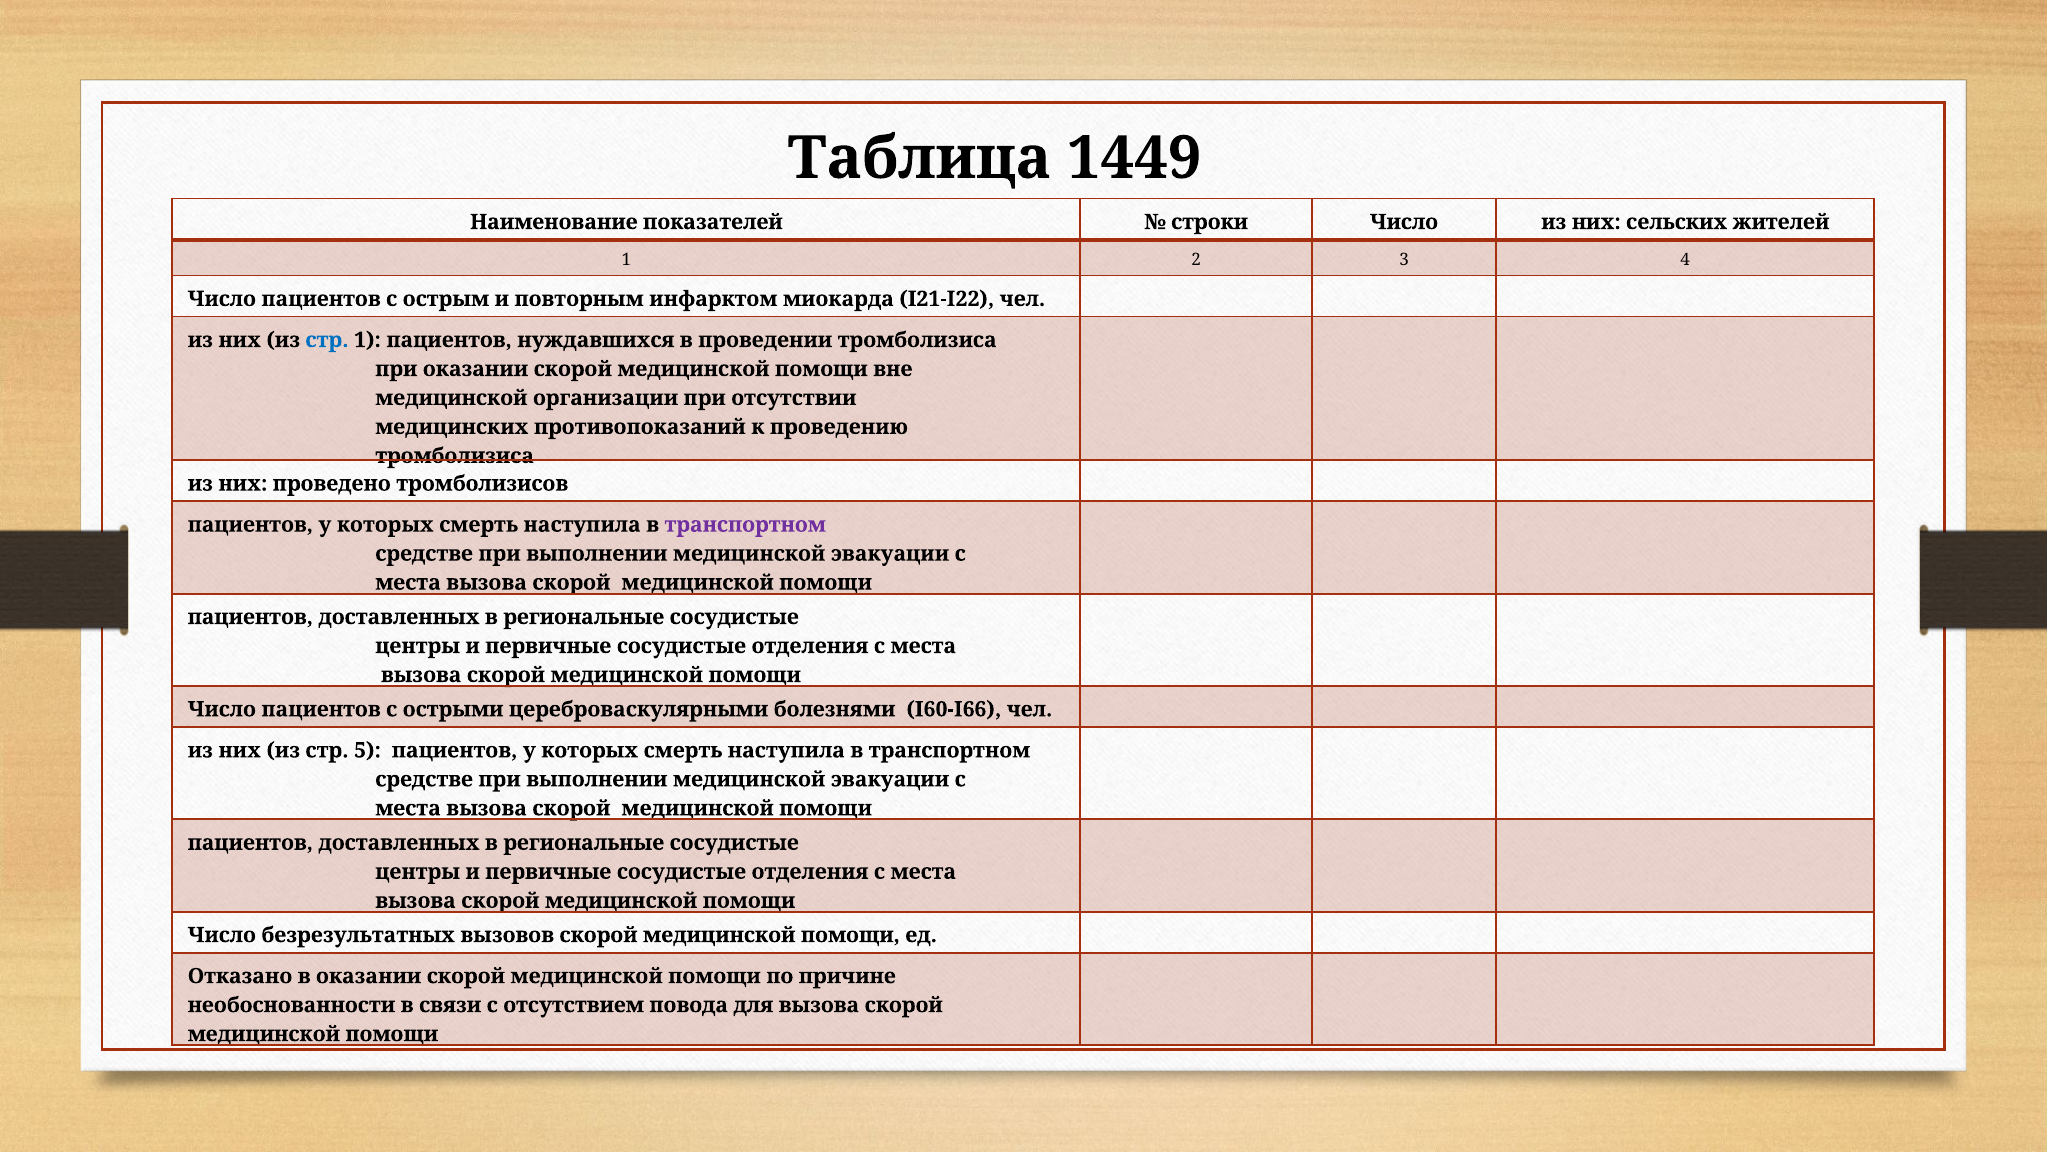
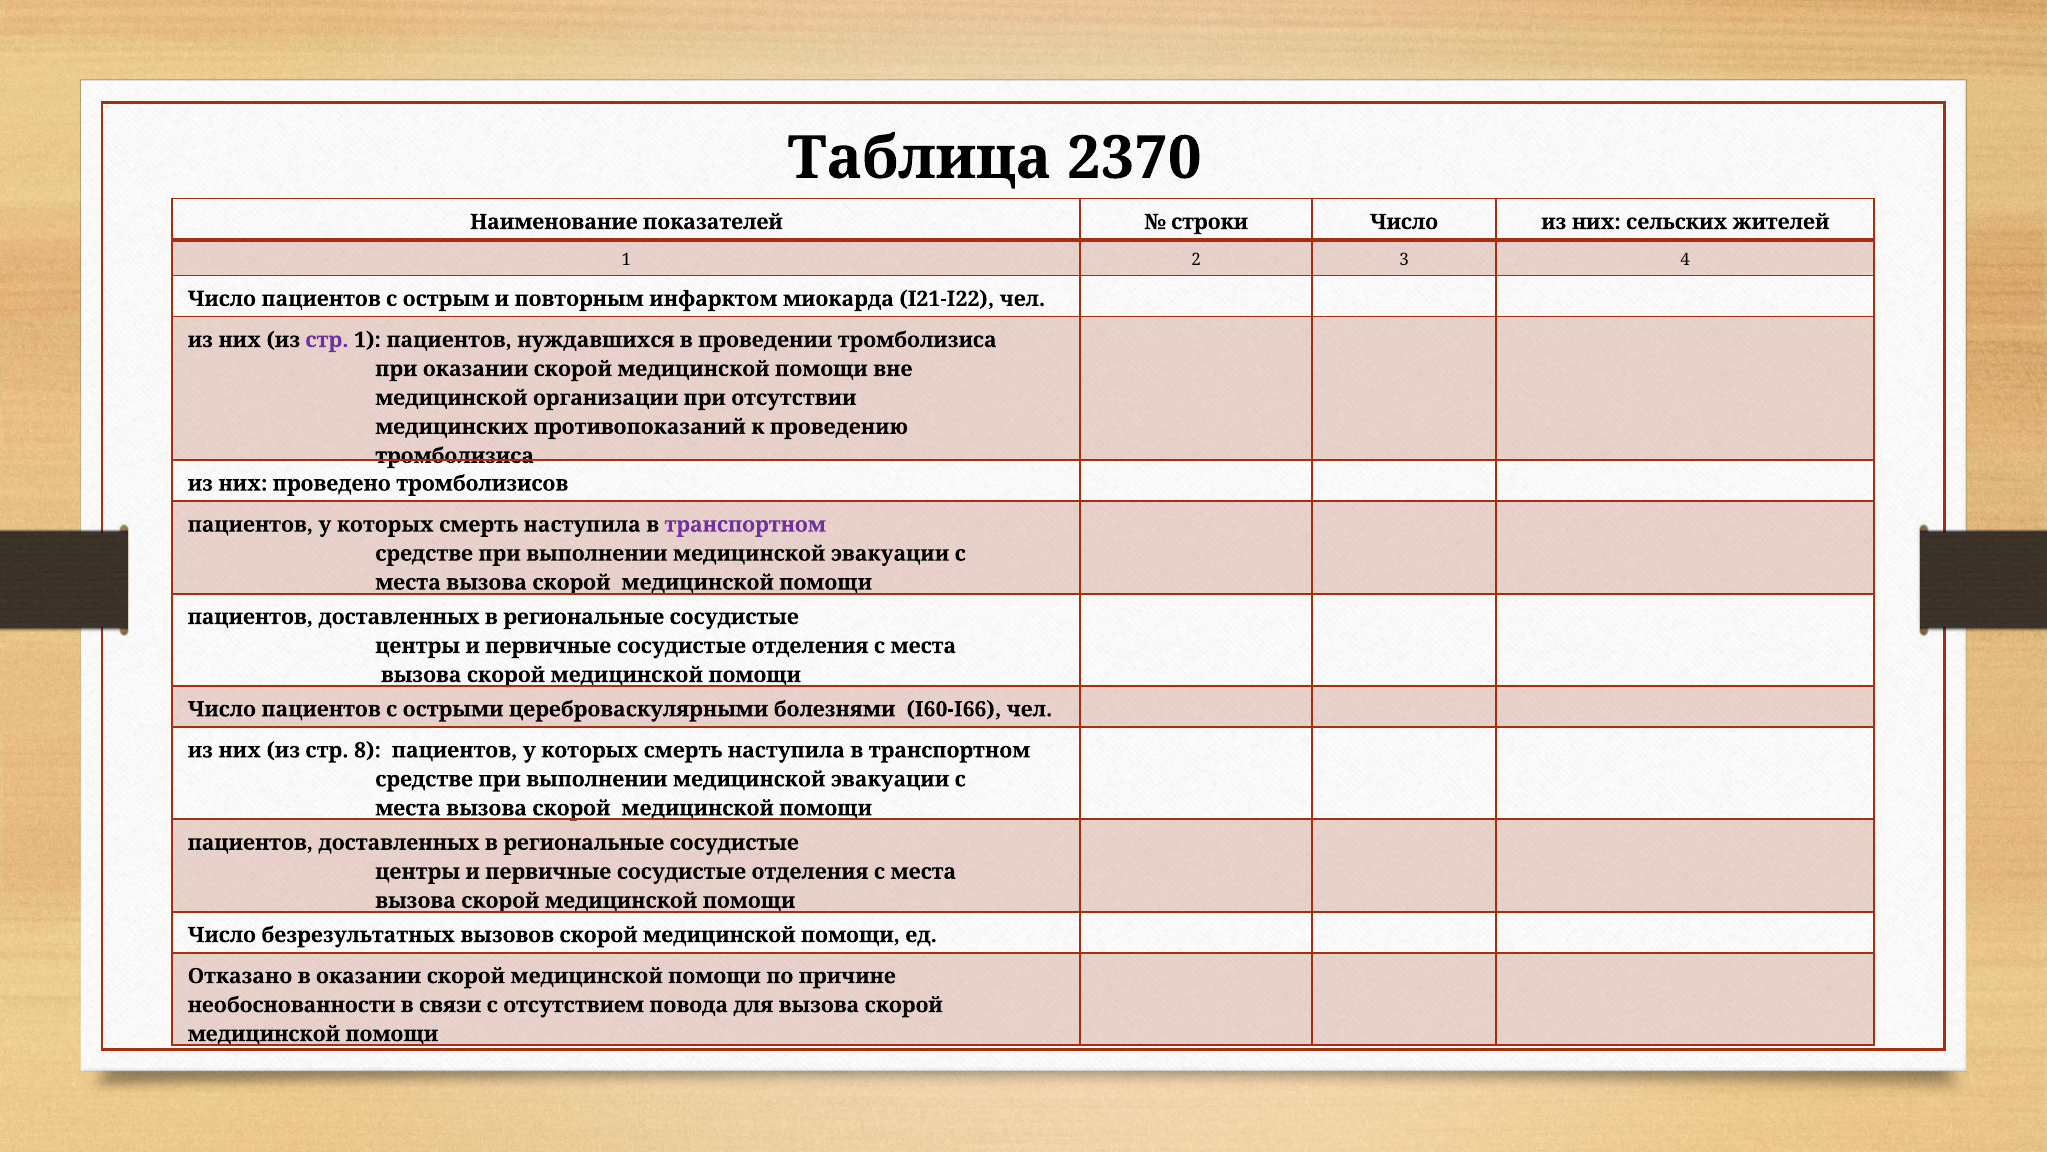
1449: 1449 -> 2370
стр at (327, 340) colour: blue -> purple
5: 5 -> 8
